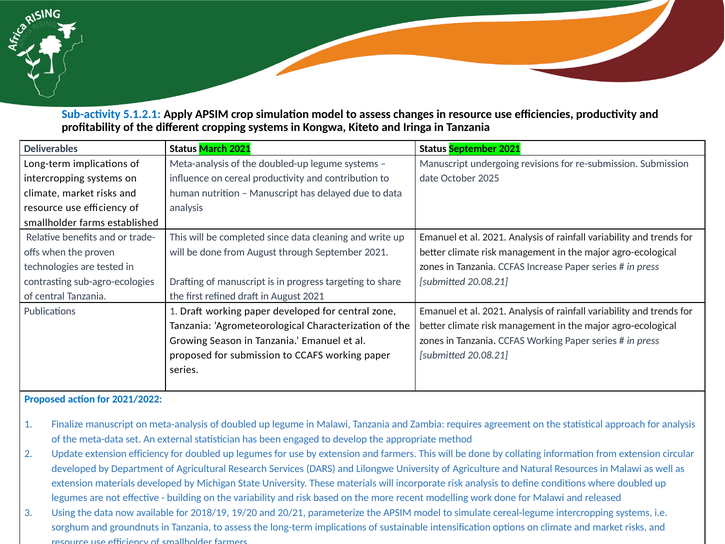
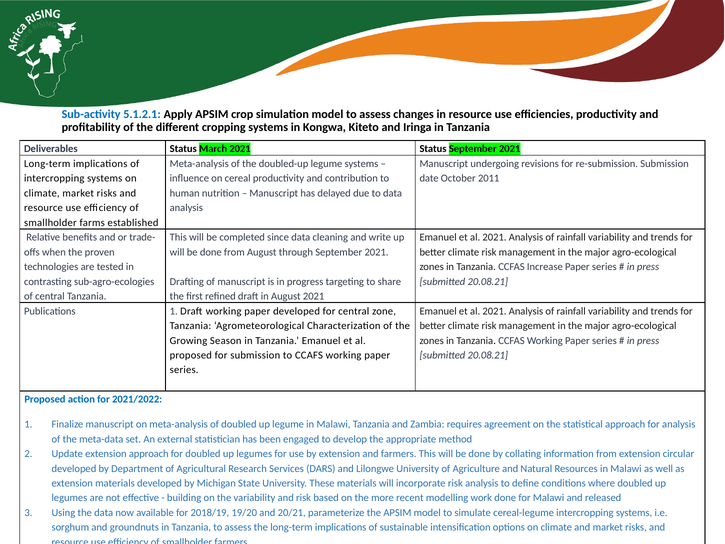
2025: 2025 -> 2011
extension efficiency: efficiency -> approach
